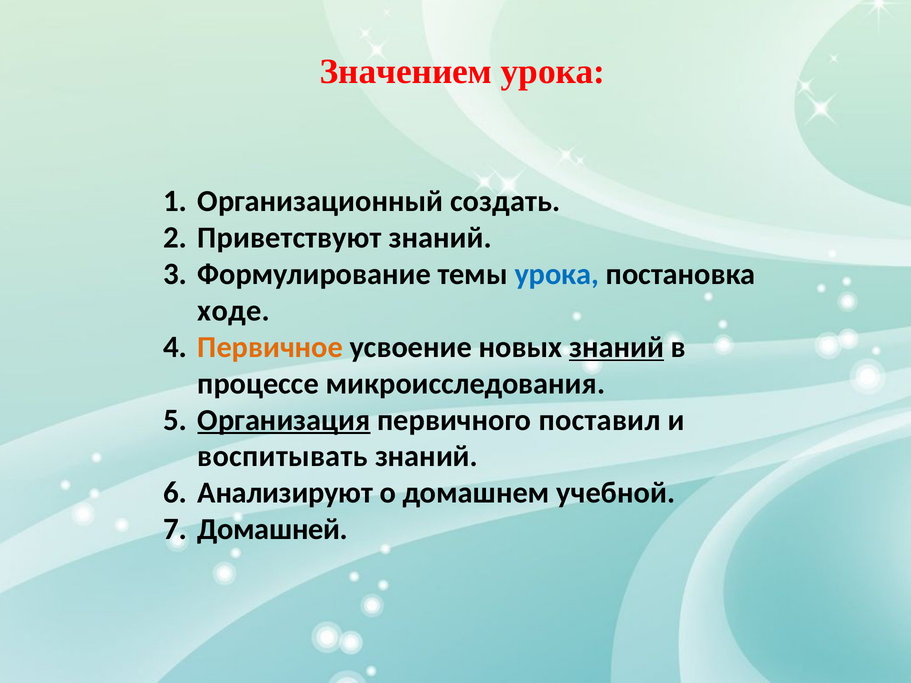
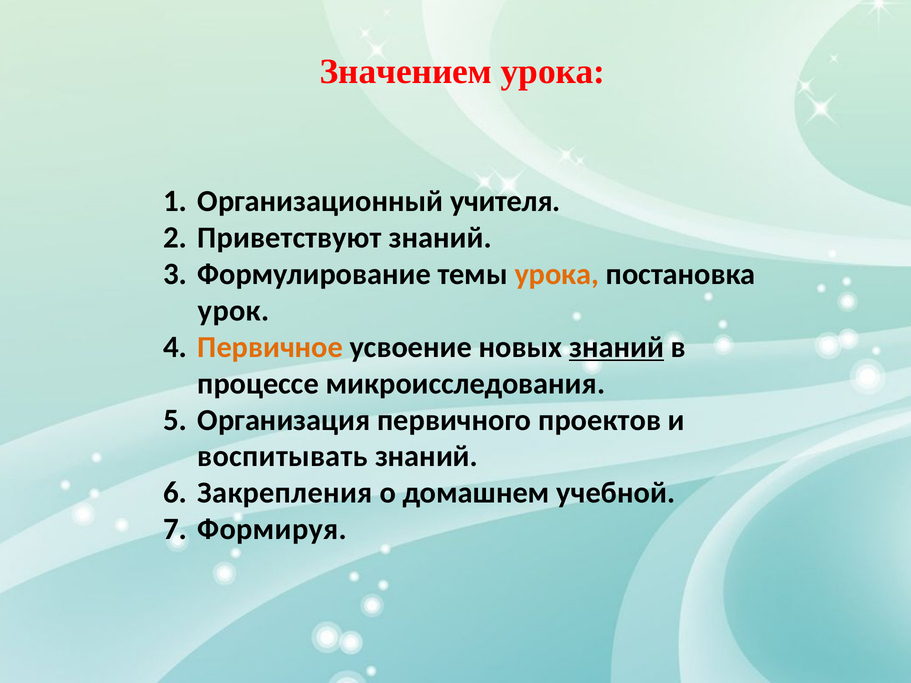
создать: создать -> учителя
урока at (557, 274) colour: blue -> orange
ходе: ходе -> урок
Организация underline: present -> none
поставил: поставил -> проектов
Анализируют: Анализируют -> Закрепления
Домашней: Домашней -> Формируя
